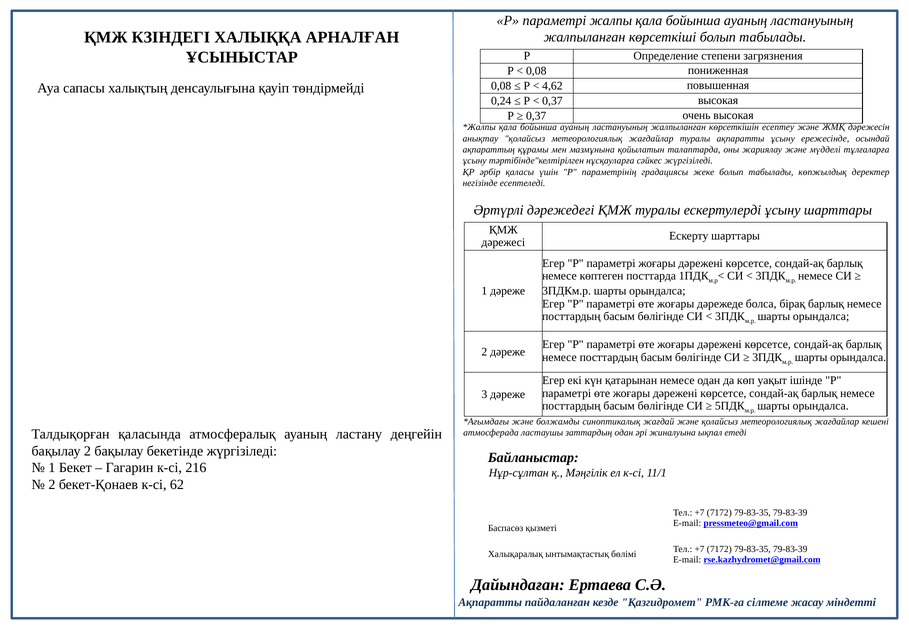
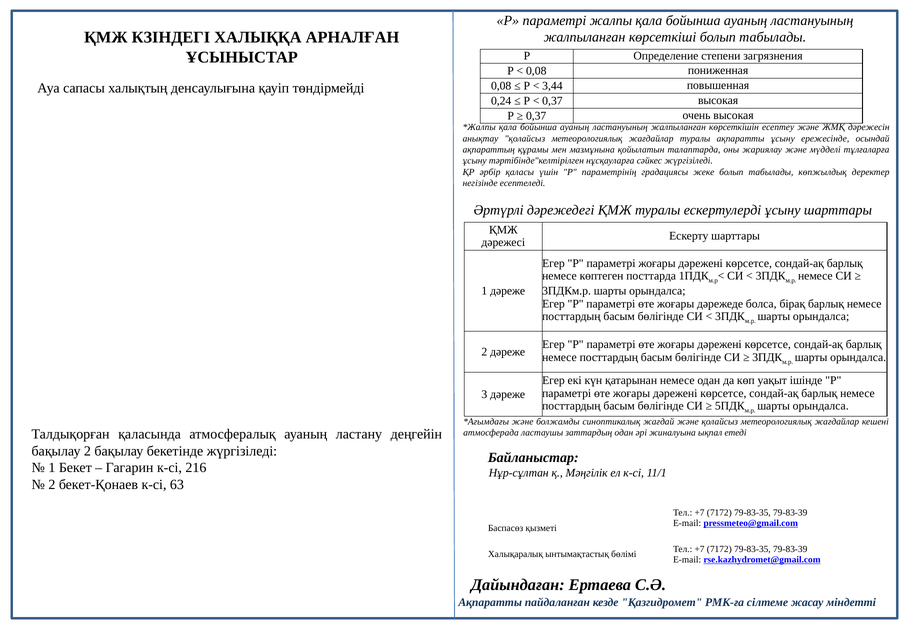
4,62: 4,62 -> 3,44
62: 62 -> 63
